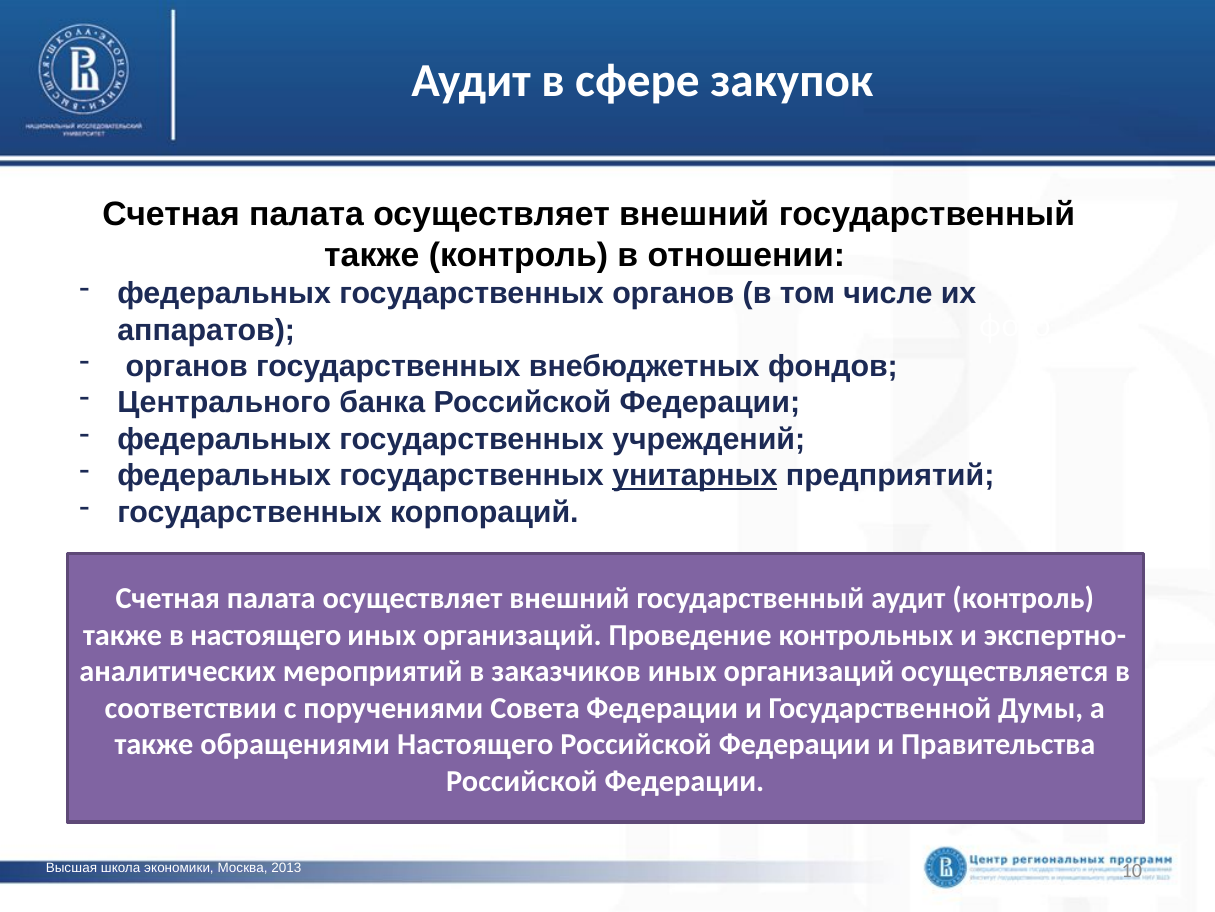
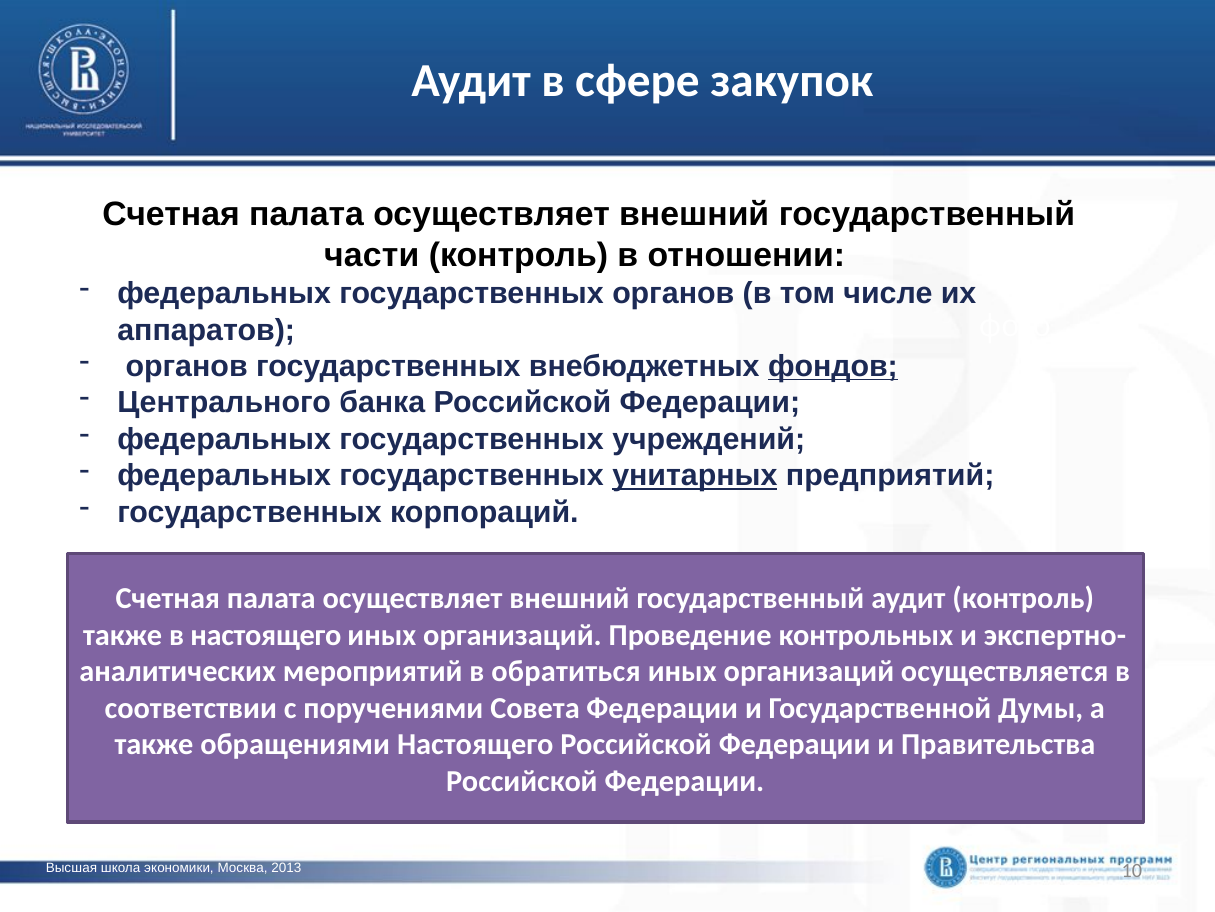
также at (372, 255): также -> части
фондов underline: none -> present
заказчиков: заказчиков -> обратиться
